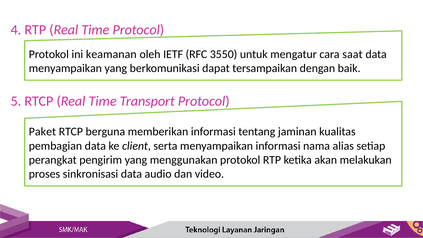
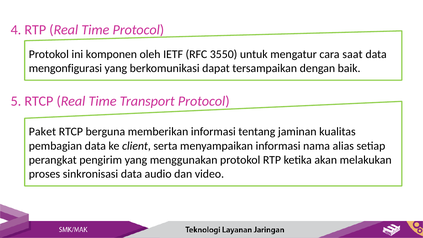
keamanan: keamanan -> komponen
menyampaikan at (65, 68): menyampaikan -> mengonfigurasi
